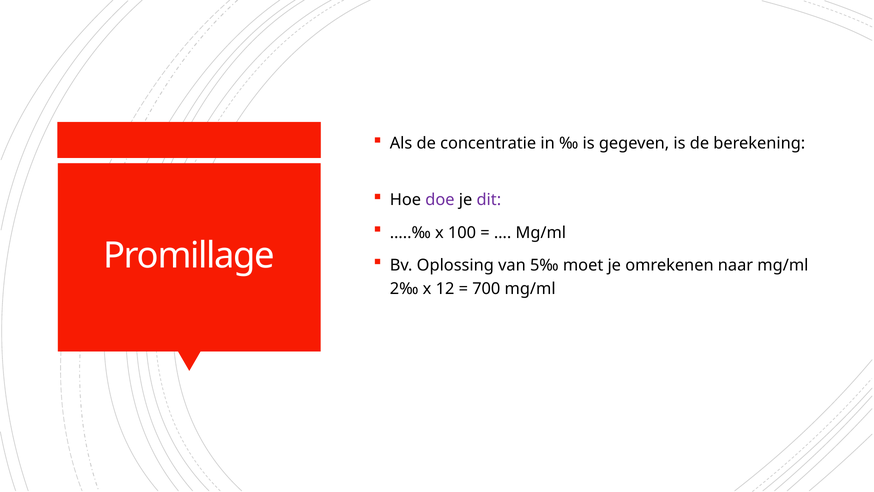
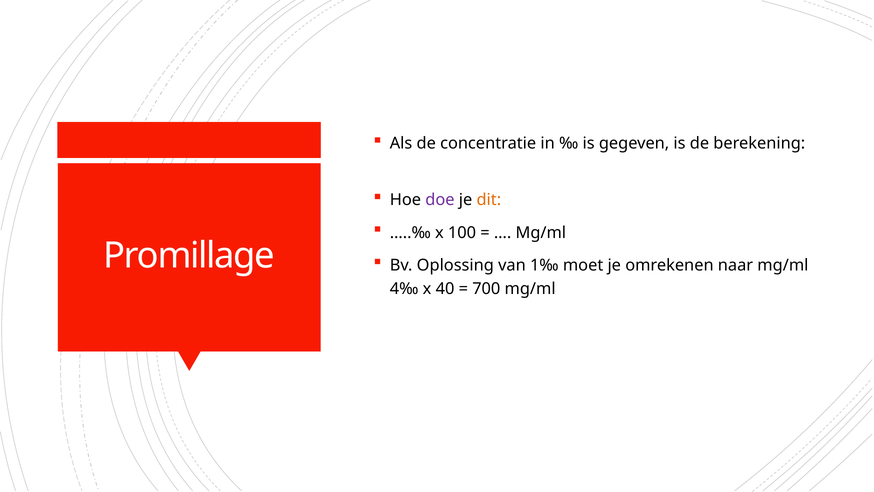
dit colour: purple -> orange
5‰: 5‰ -> 1‰
2‰: 2‰ -> 4‰
12: 12 -> 40
